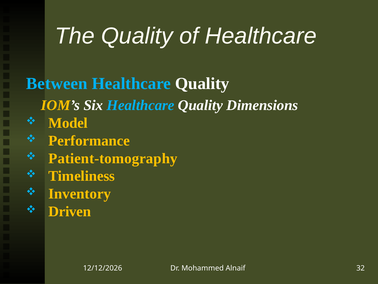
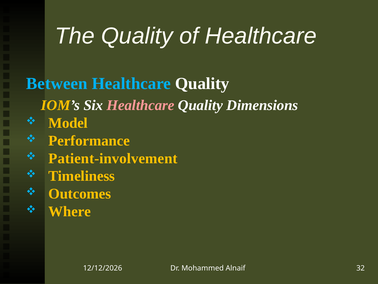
Healthcare at (141, 105) colour: light blue -> pink
Patient-tomography: Patient-tomography -> Patient-involvement
Inventory: Inventory -> Outcomes
Driven: Driven -> Where
